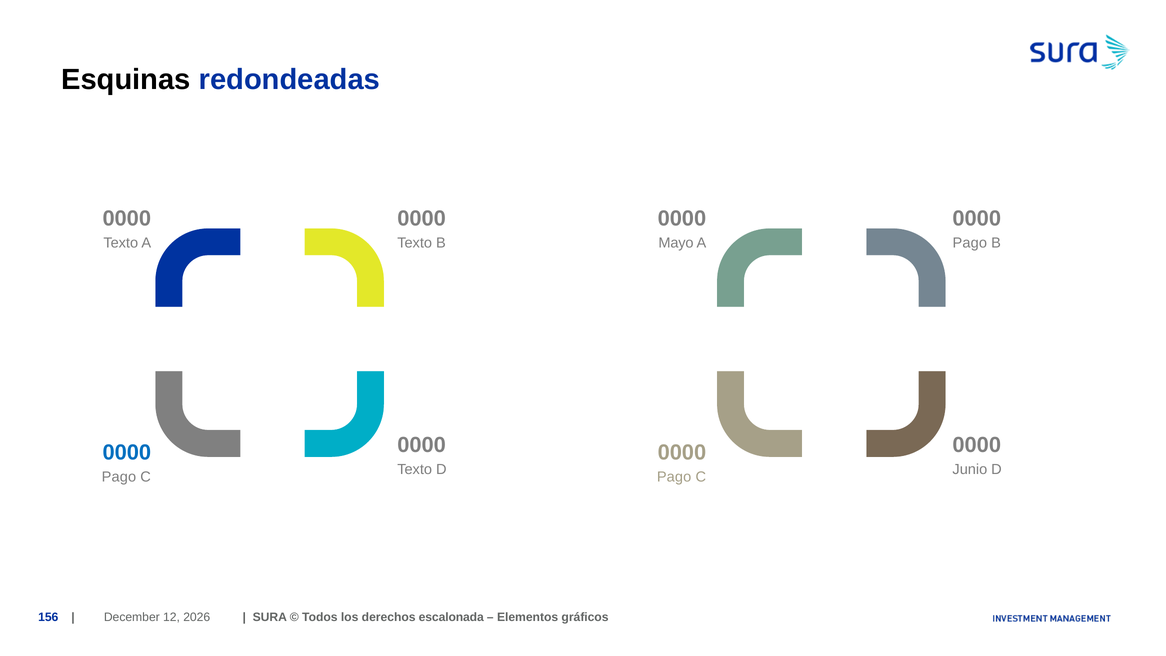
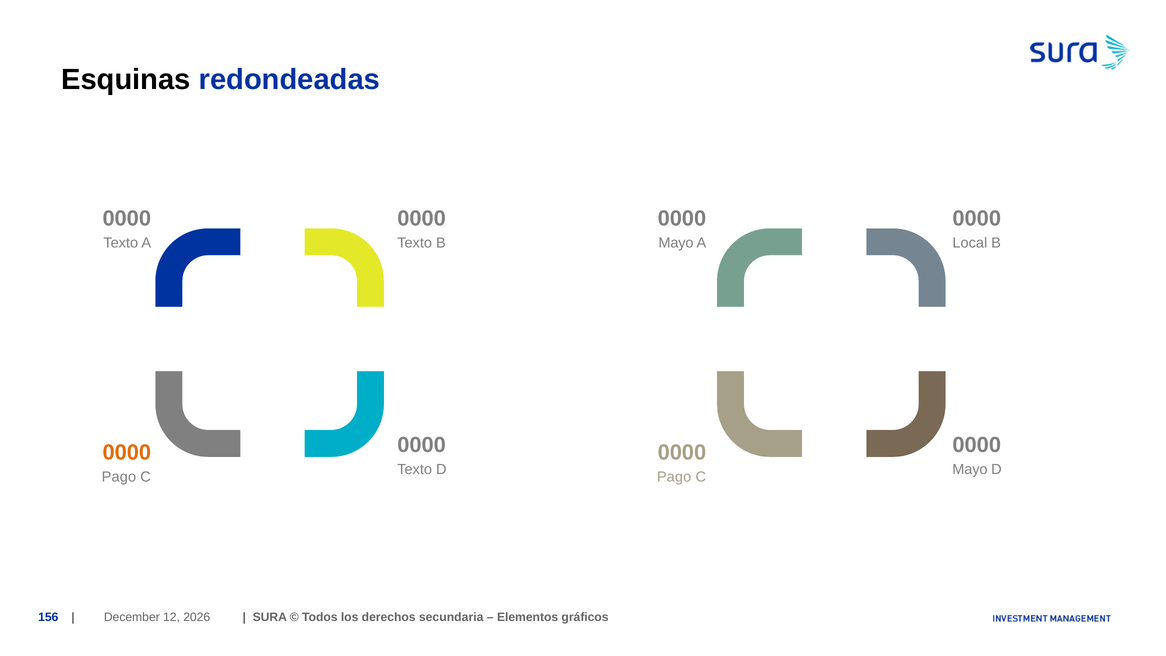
Pago at (970, 243): Pago -> Local
0000 at (127, 453) colour: blue -> orange
Junio at (970, 469): Junio -> Mayo
escalonada: escalonada -> secundaria
